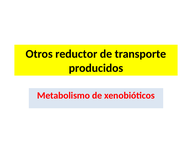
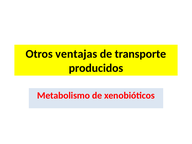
reductor: reductor -> ventajas
